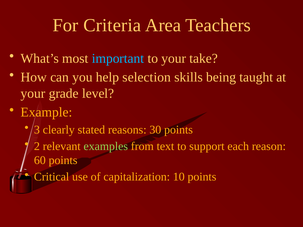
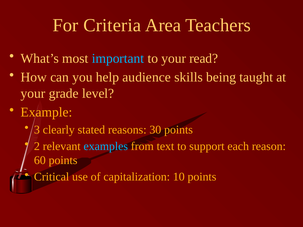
take: take -> read
selection: selection -> audience
examples colour: light green -> light blue
